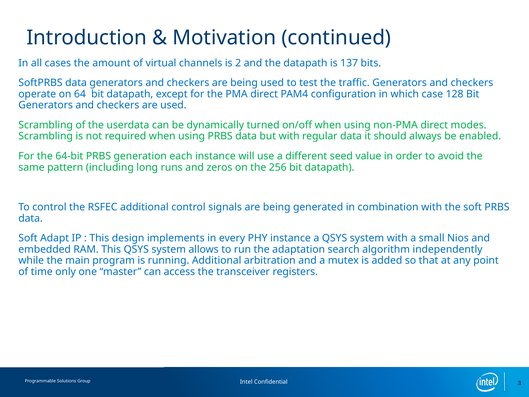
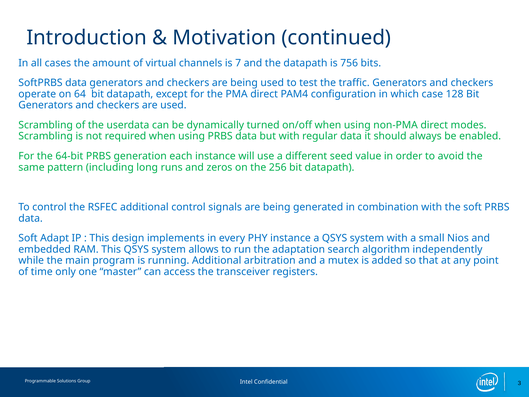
2: 2 -> 7
137: 137 -> 756
